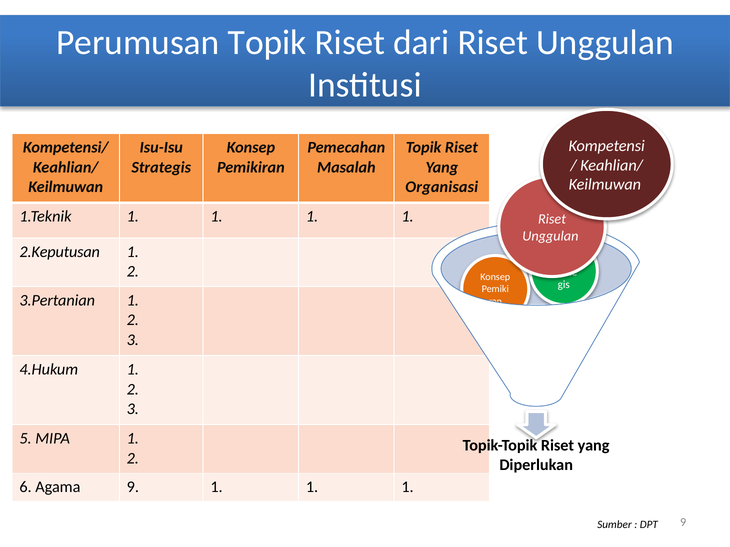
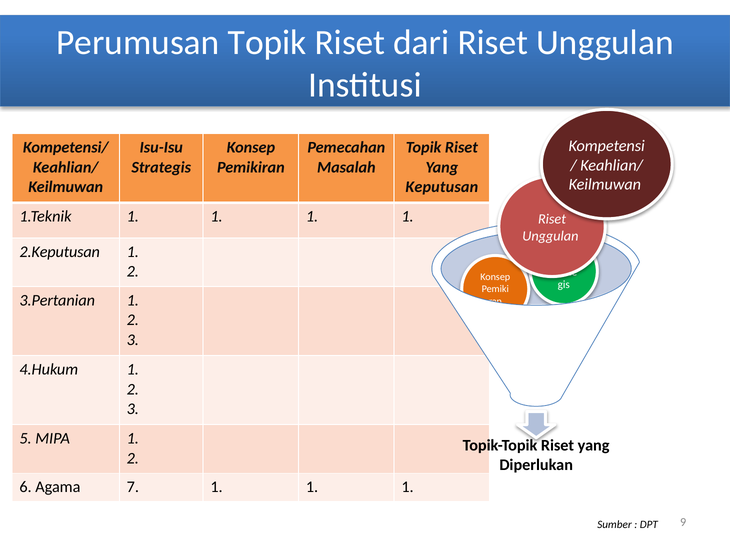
Organisasi: Organisasi -> Keputusan
Agama 9: 9 -> 7
